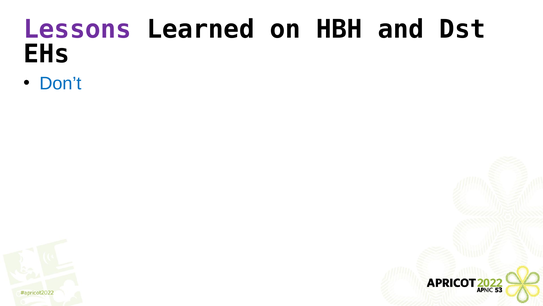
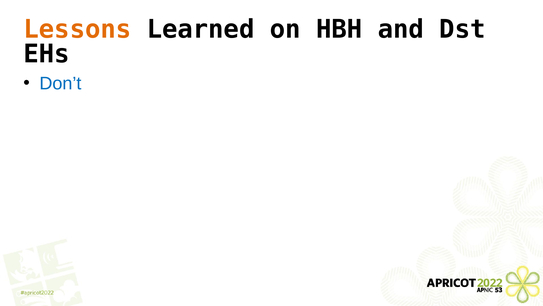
Lessons colour: purple -> orange
